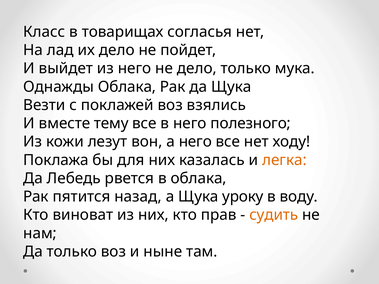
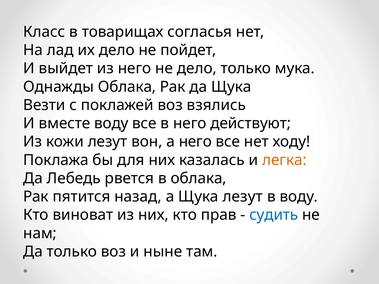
вместе тему: тему -> воду
полезного: полезного -> действуют
Щука уроку: уроку -> лезут
судить colour: orange -> blue
